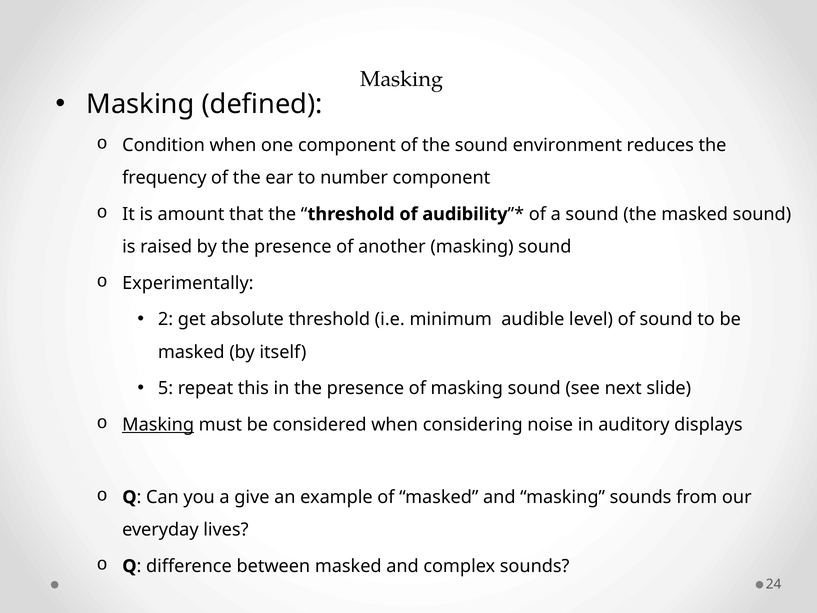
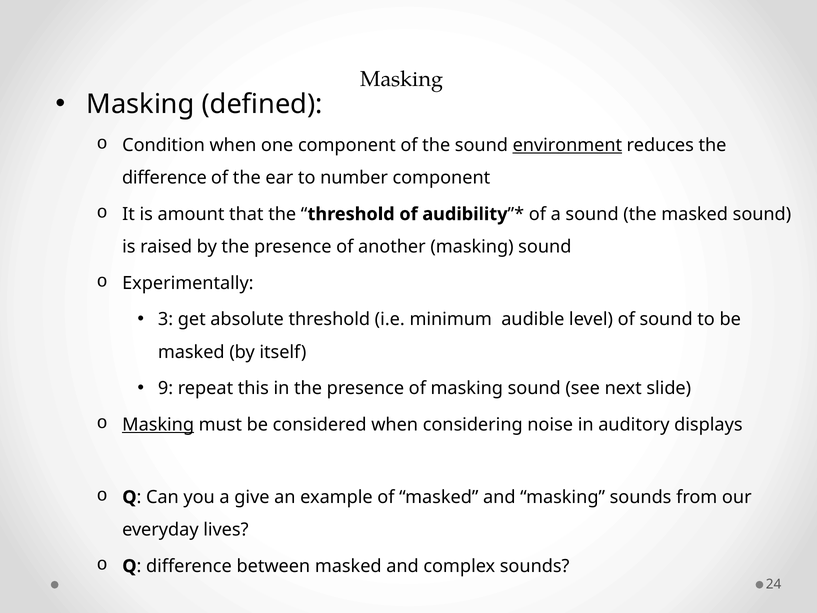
environment underline: none -> present
frequency at (164, 178): frequency -> difference
2: 2 -> 3
5: 5 -> 9
